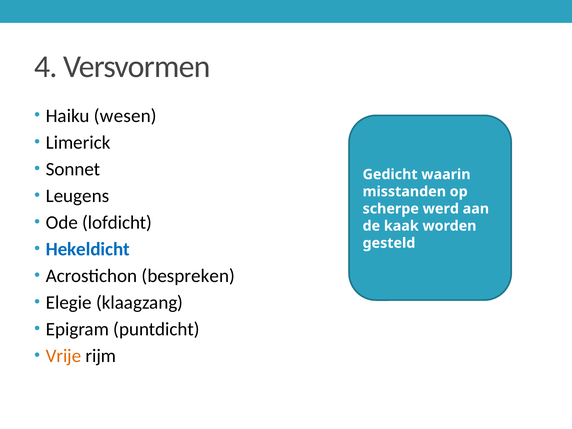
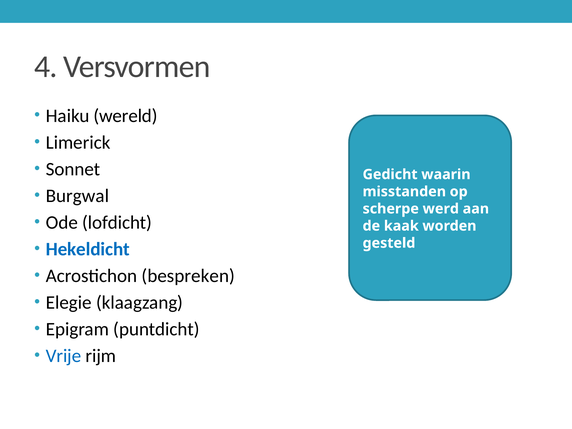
wesen: wesen -> wereld
Leugens: Leugens -> Burgwal
Vrije colour: orange -> blue
